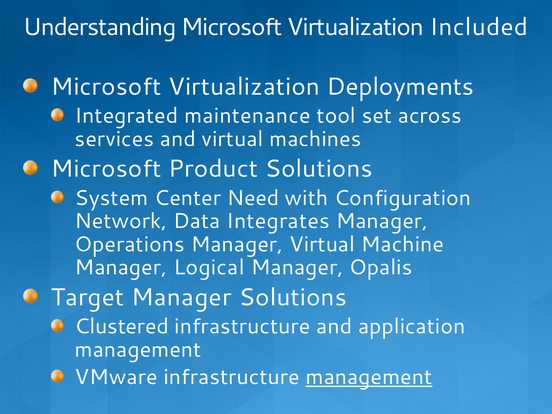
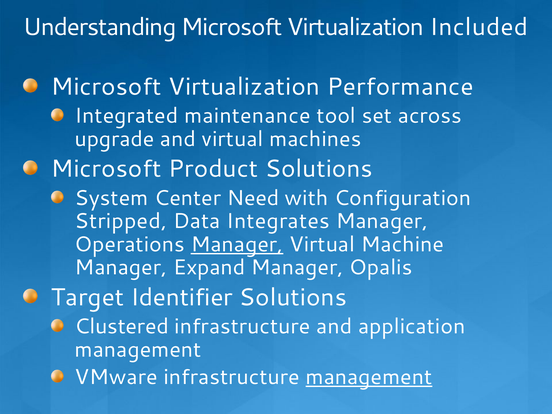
Deployments: Deployments -> Performance
services: services -> upgrade
Network: Network -> Stripped
Manager at (237, 244) underline: none -> present
Logical: Logical -> Expand
Target Manager: Manager -> Identifier
